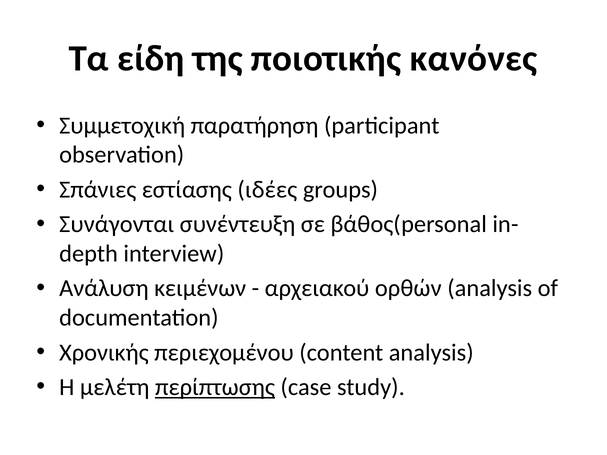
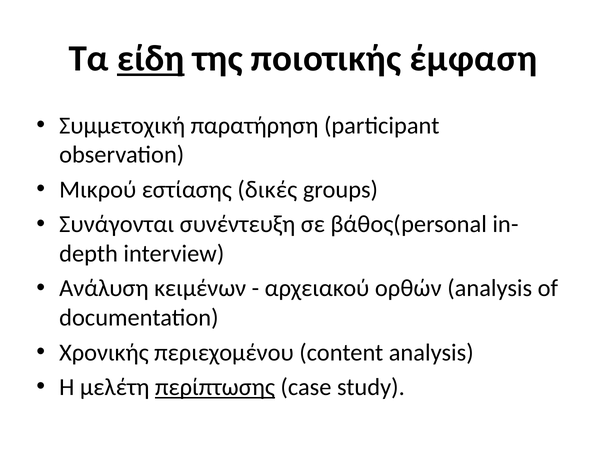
είδη underline: none -> present
κανόνες: κανόνες -> έμφαση
Σπάνιες: Σπάνιες -> Μικρού
ιδέες: ιδέες -> δικές
